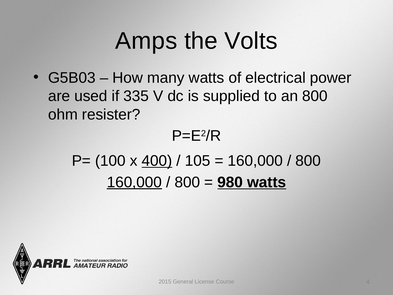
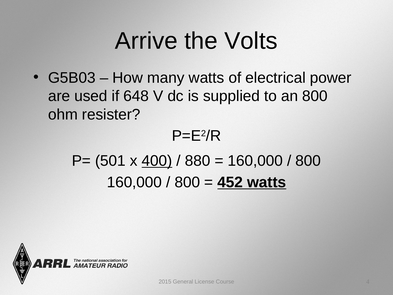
Amps: Amps -> Arrive
335: 335 -> 648
100: 100 -> 501
105: 105 -> 880
160,000 at (134, 182) underline: present -> none
980: 980 -> 452
